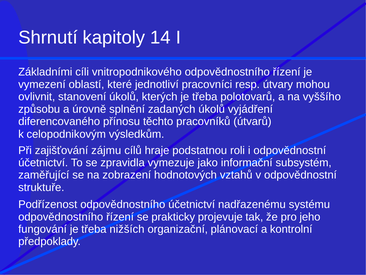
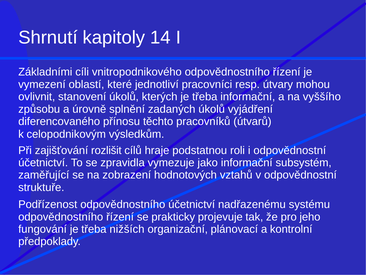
třeba polotovarů: polotovarů -> informační
zájmu: zájmu -> rozlišit
